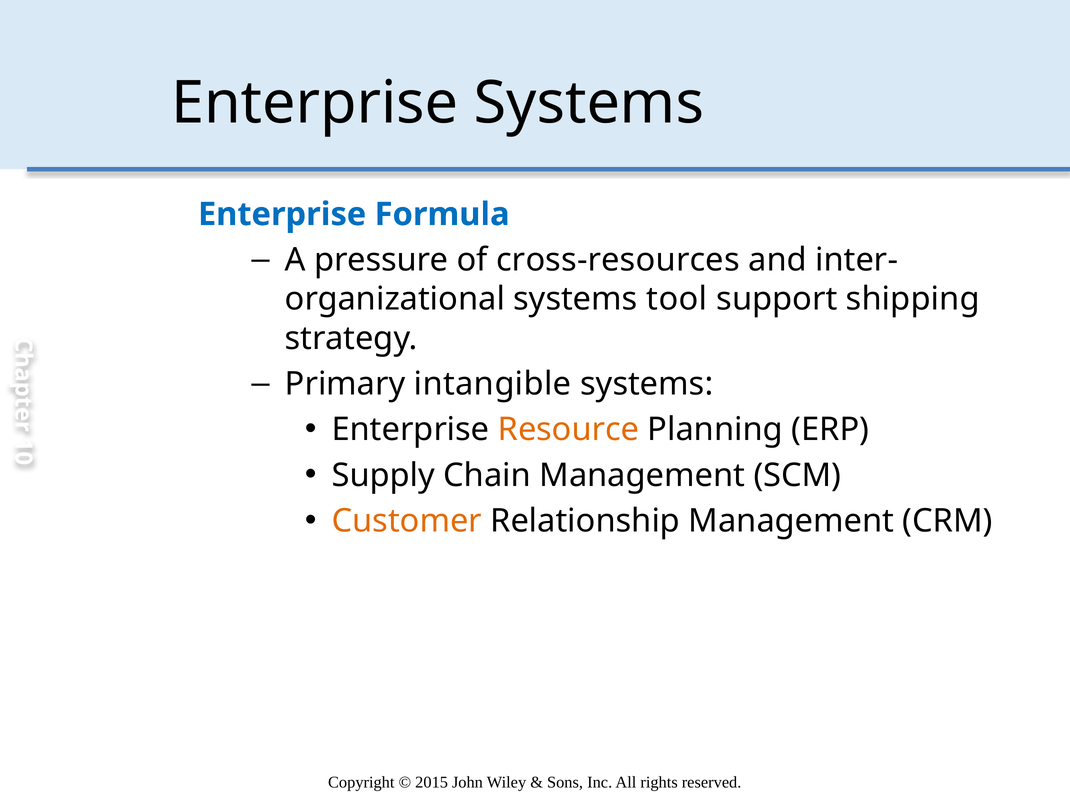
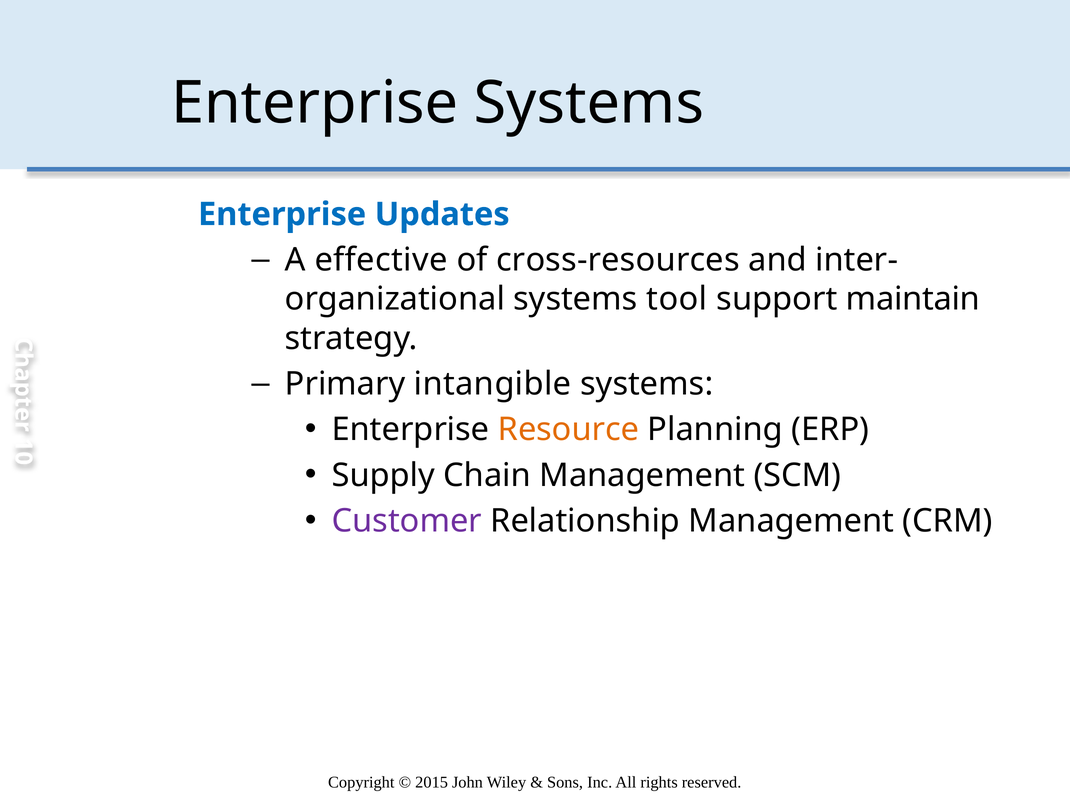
Formula: Formula -> Updates
pressure: pressure -> effective
shipping: shipping -> maintain
Customer colour: orange -> purple
